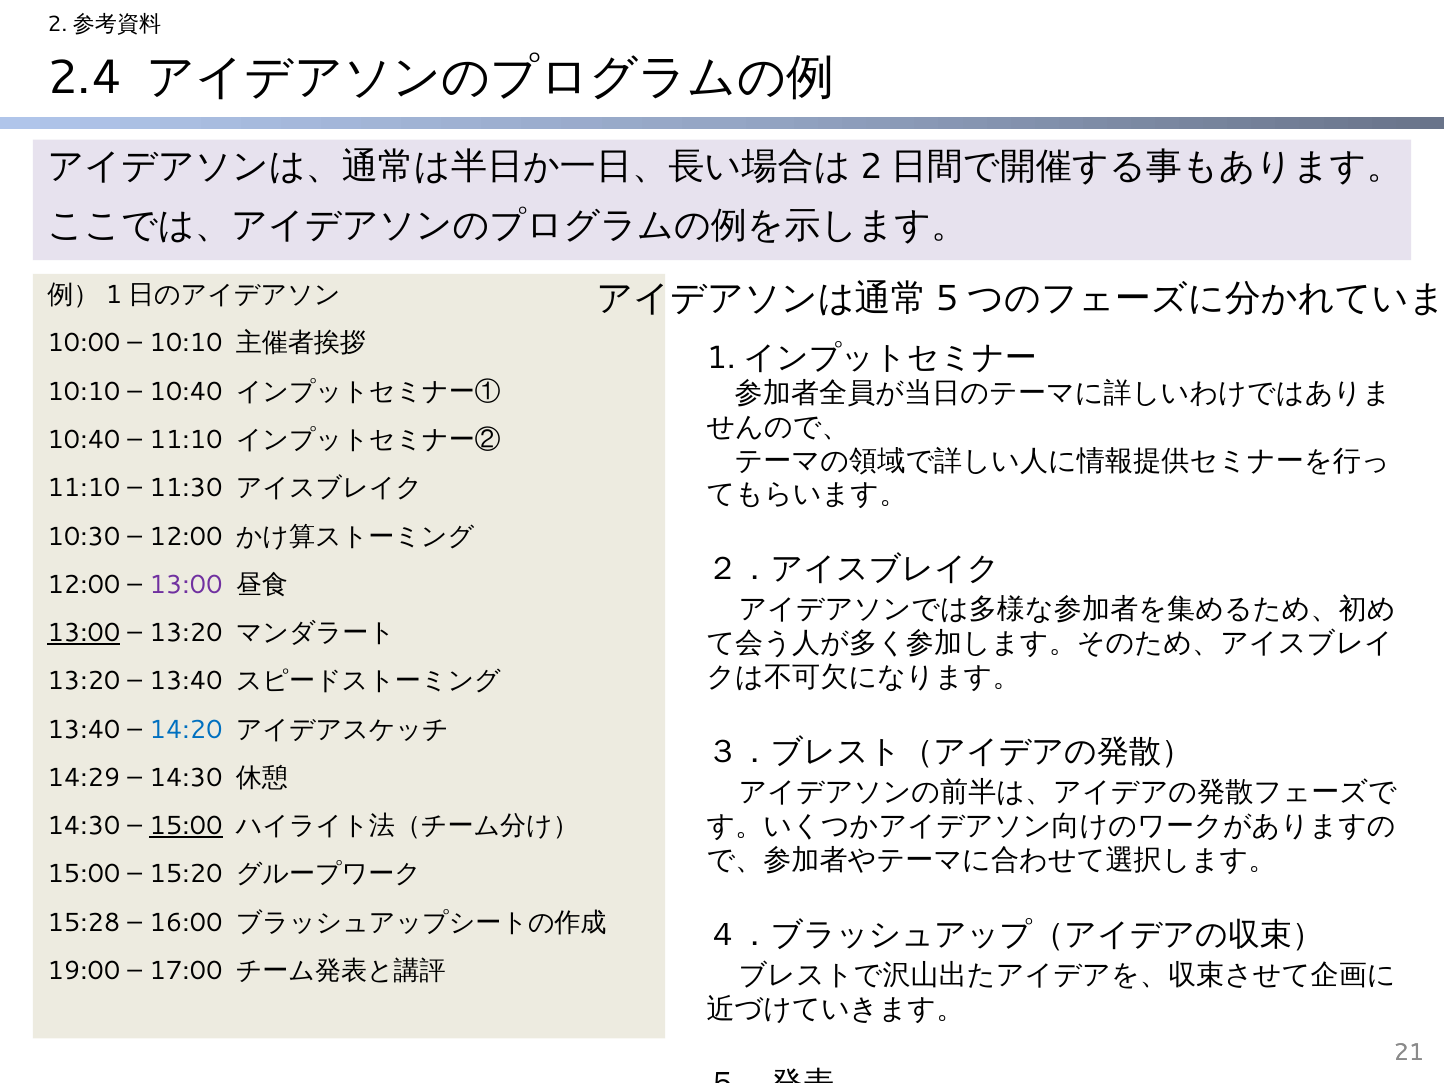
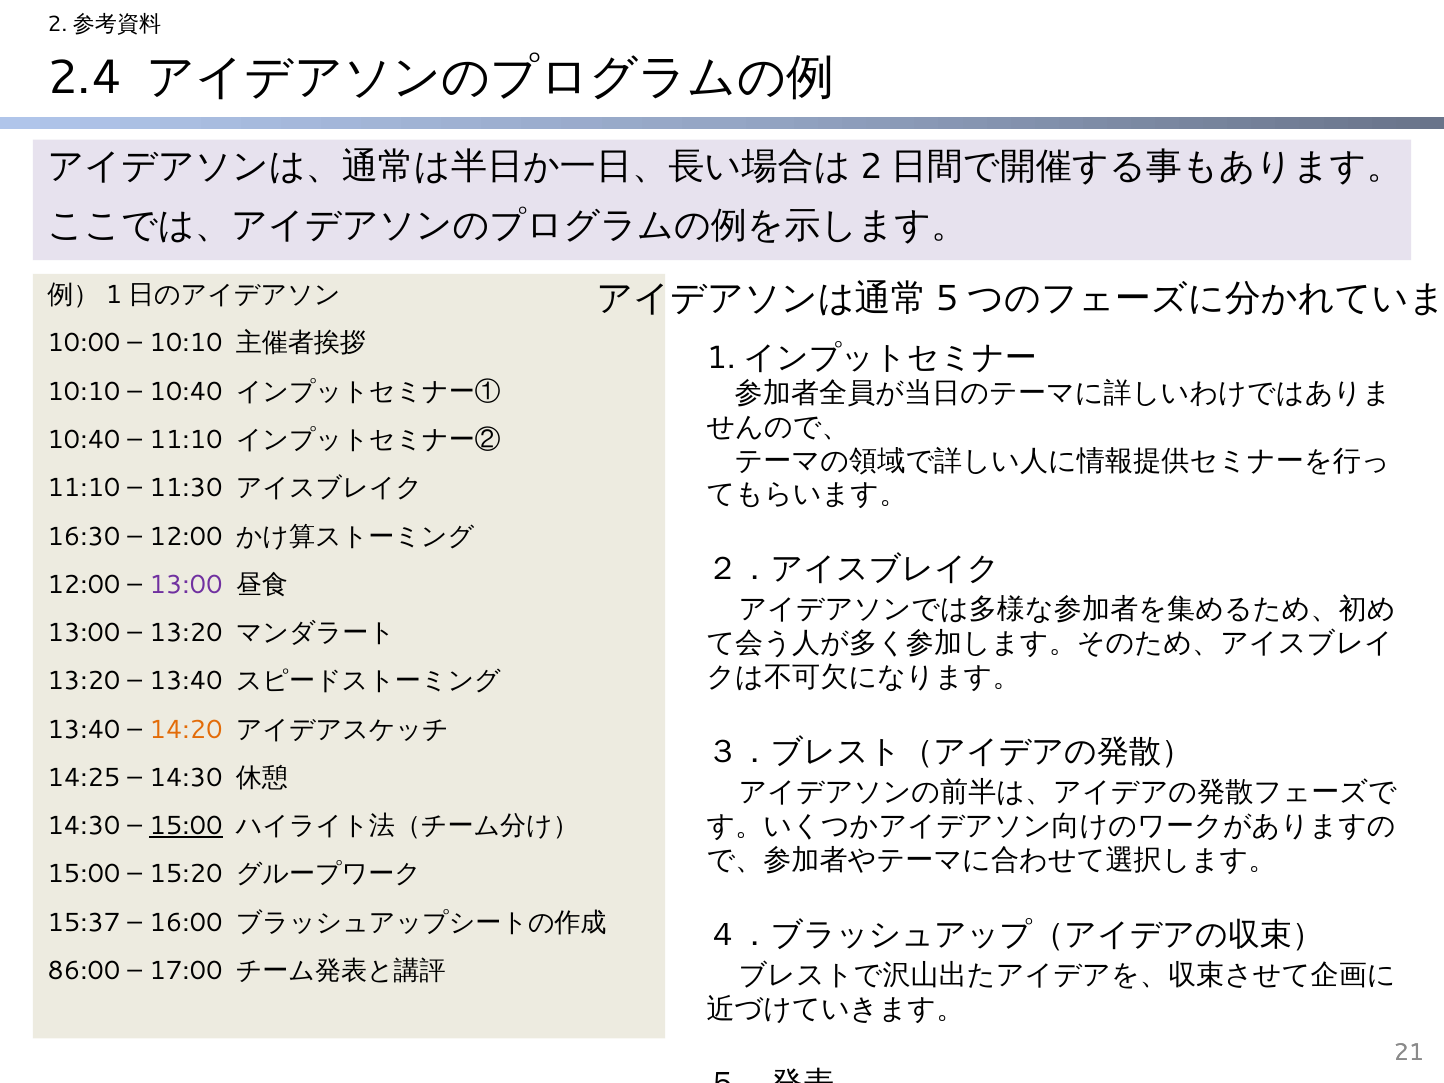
10:30: 10:30 -> 16:30
13:00 at (84, 633) underline: present -> none
14:20 colour: blue -> orange
14:29: 14:29 -> 14:25
15:28: 15:28 -> 15:37
19:00: 19:00 -> 86:00
